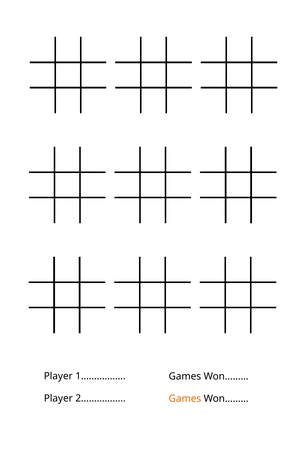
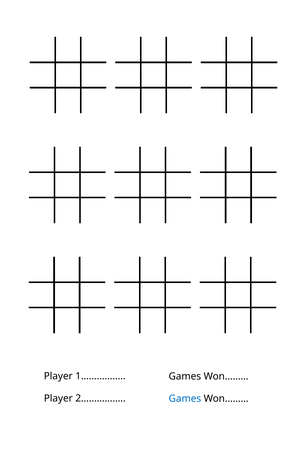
Games at (185, 399) colour: orange -> blue
